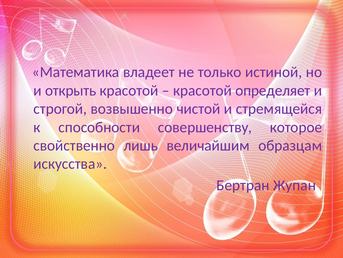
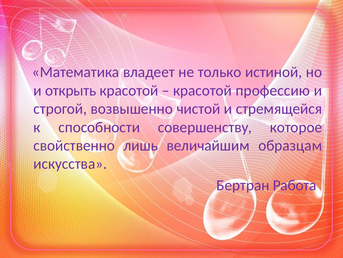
определяет: определяет -> профессию
Жупан: Жупан -> Работа
